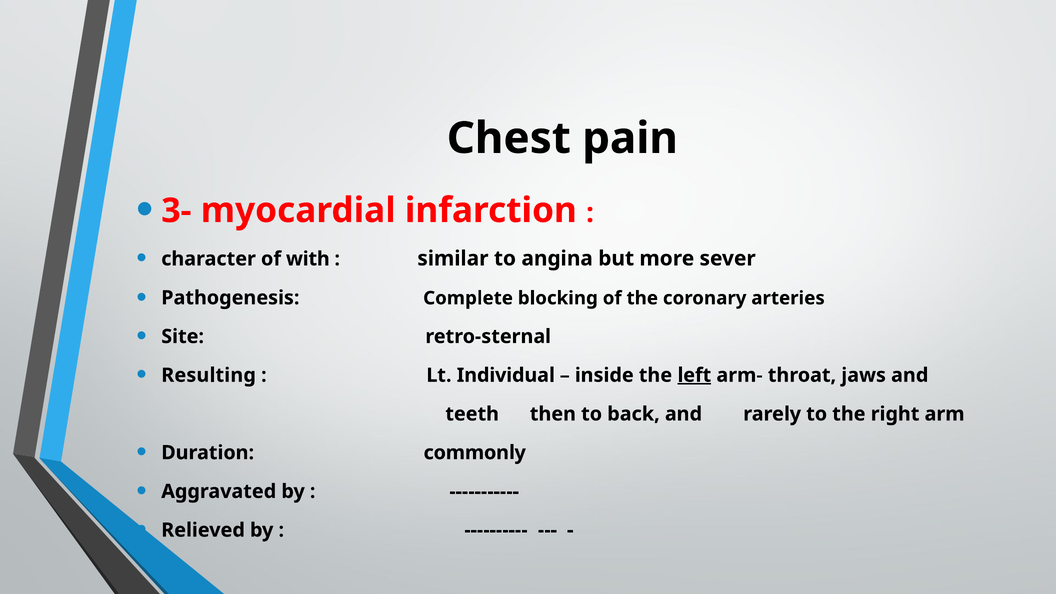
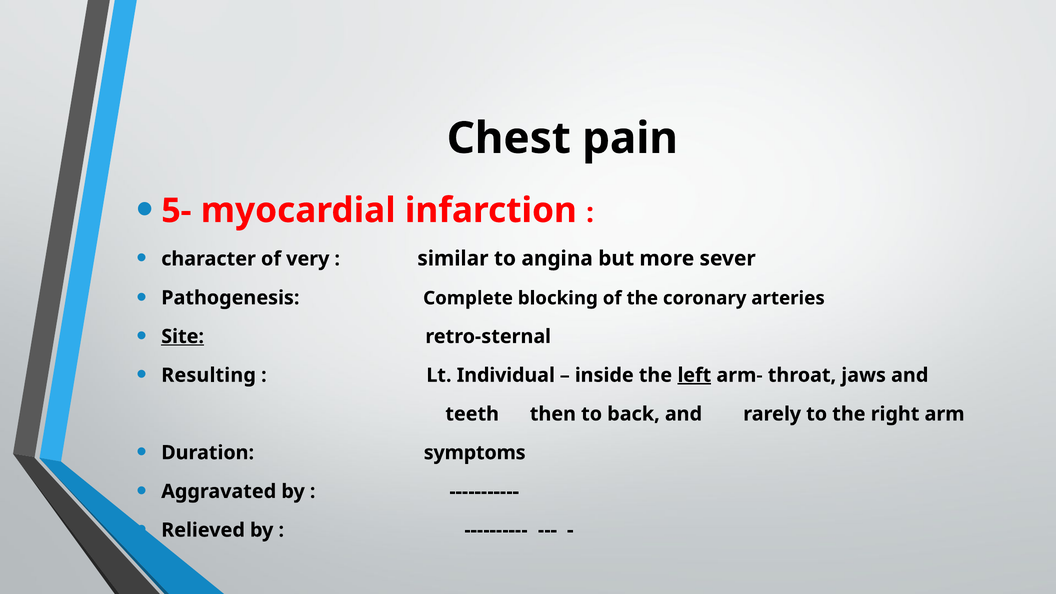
3-: 3- -> 5-
with: with -> very
Site underline: none -> present
commonly: commonly -> symptoms
